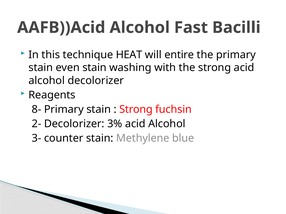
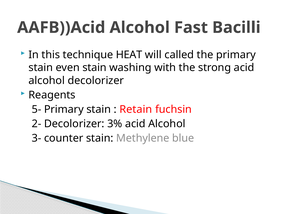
entire: entire -> called
8-: 8- -> 5-
Strong at (136, 110): Strong -> Retain
